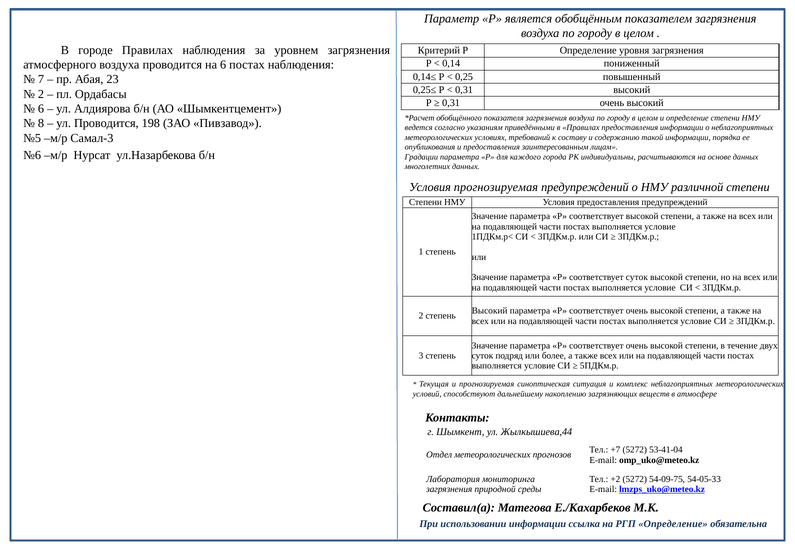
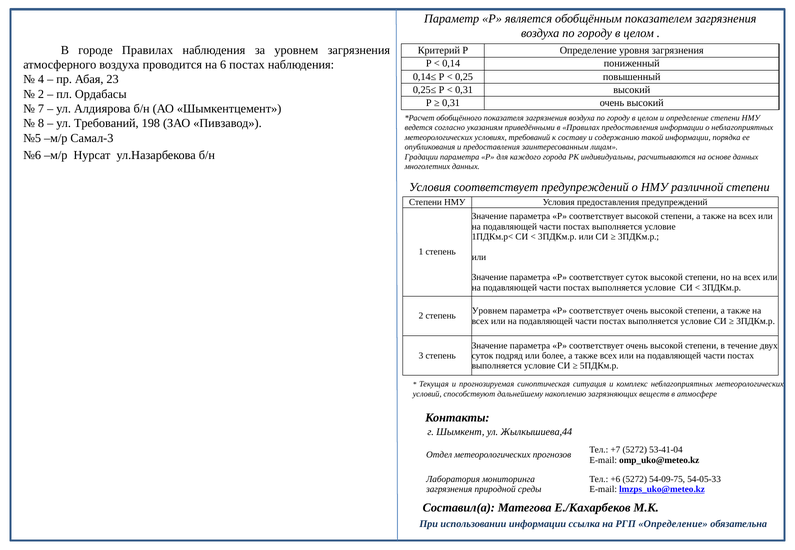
7: 7 -> 4
6 at (41, 109): 6 -> 7
ул Проводится: Проводится -> Требований
Условия прогнозируемая: прогнозируемая -> соответствует
Высокий at (490, 311): Высокий -> Уровнем
+2: +2 -> +6
